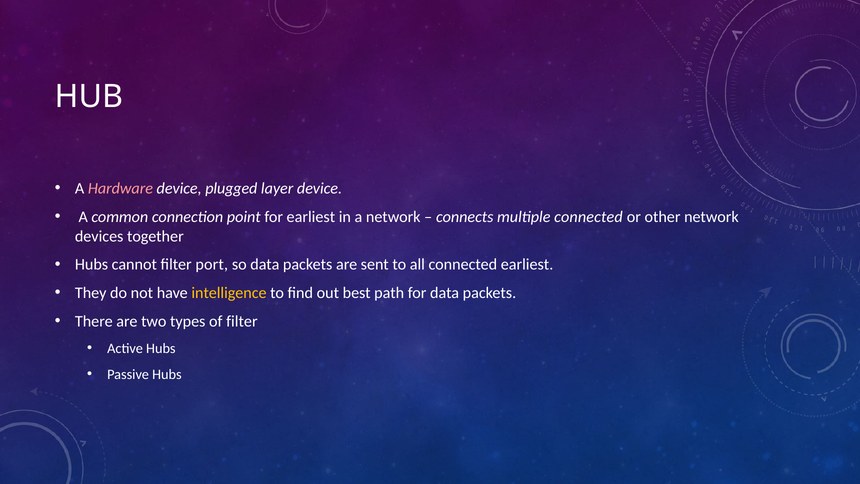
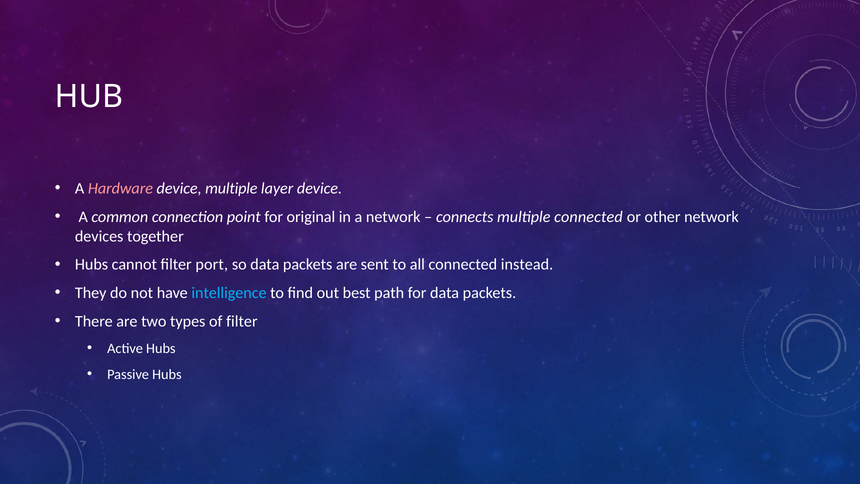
device plugged: plugged -> multiple
for earliest: earliest -> original
connected earliest: earliest -> instead
intelligence colour: yellow -> light blue
